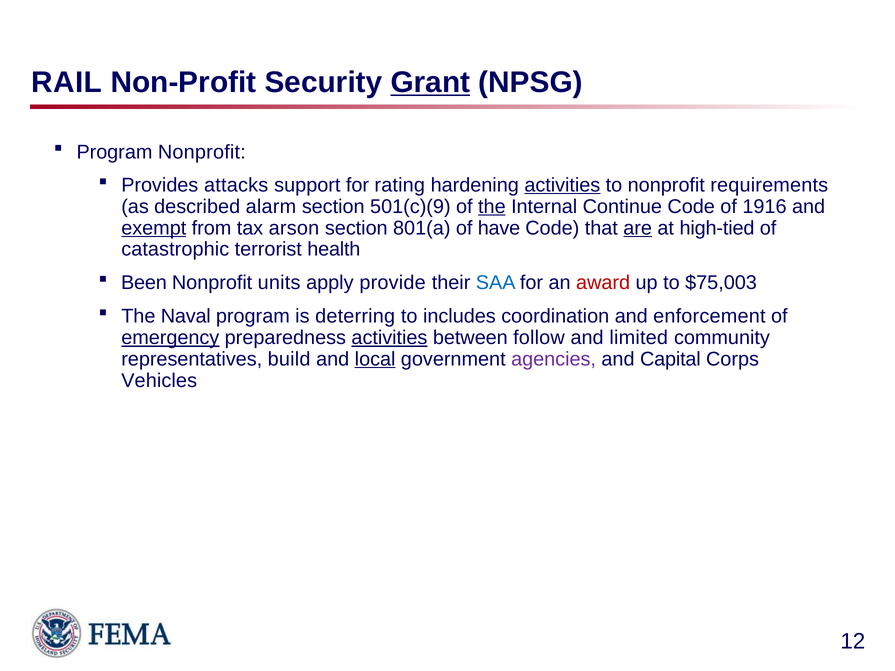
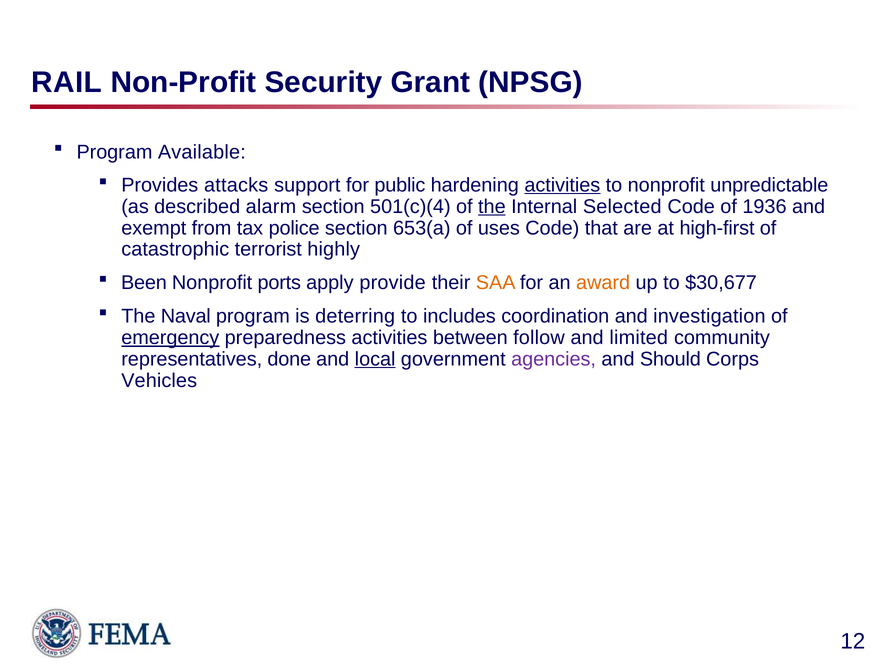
Grant underline: present -> none
Program Nonprofit: Nonprofit -> Available
rating: rating -> public
requirements: requirements -> unpredictable
501(c)(9: 501(c)(9 -> 501(c)(4
Continue: Continue -> Selected
1916: 1916 -> 1936
exempt underline: present -> none
arson: arson -> police
801(a: 801(a -> 653(a
have: have -> uses
are underline: present -> none
high-tied: high-tied -> high-first
health: health -> highly
units: units -> ports
SAA colour: blue -> orange
award colour: red -> orange
$75,003: $75,003 -> $30,677
enforcement: enforcement -> investigation
activities at (389, 338) underline: present -> none
build: build -> done
Capital: Capital -> Should
